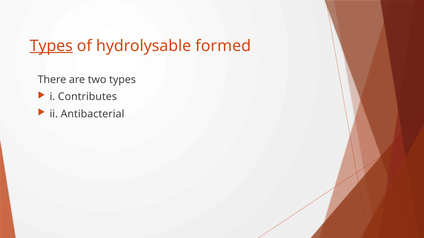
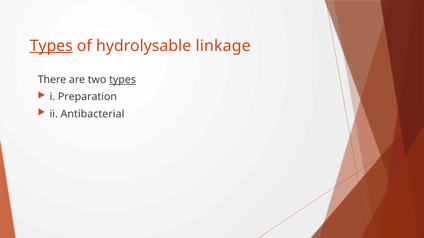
formed: formed -> linkage
types at (123, 80) underline: none -> present
Contributes: Contributes -> Preparation
